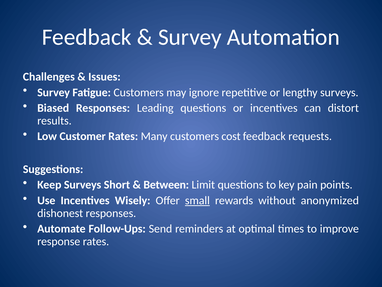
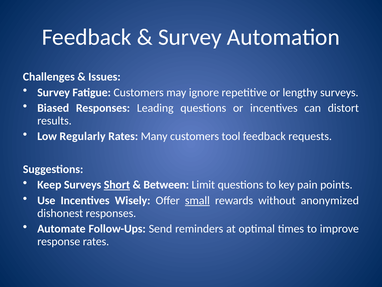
Customer: Customer -> Regularly
cost: cost -> tool
Short underline: none -> present
